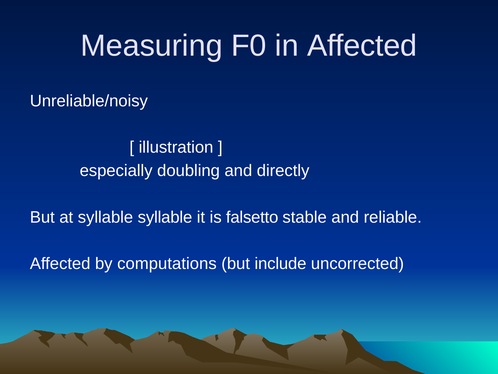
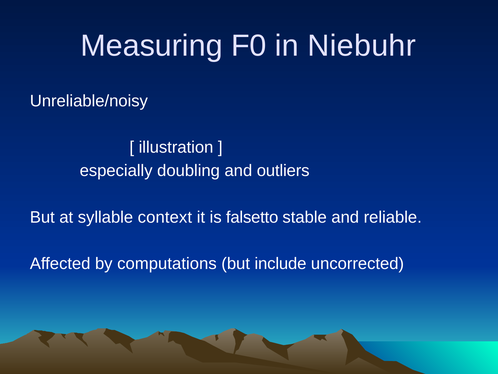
in Affected: Affected -> Niebuhr
directly: directly -> outliers
syllable syllable: syllable -> context
